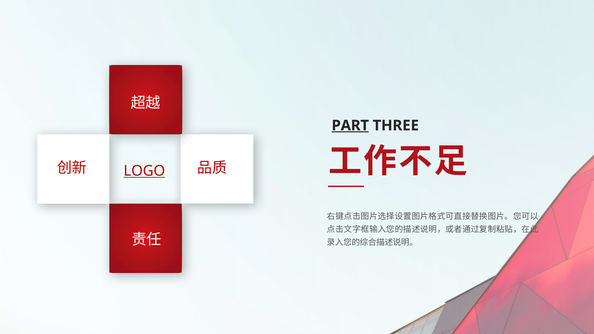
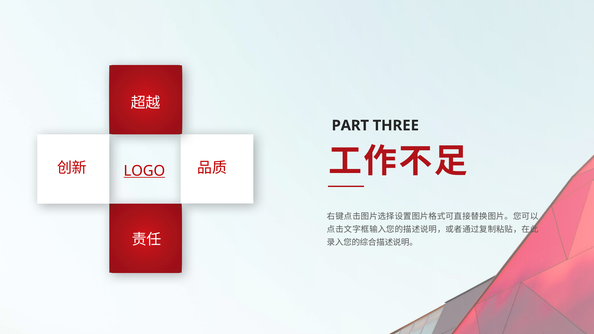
PART underline: present -> none
